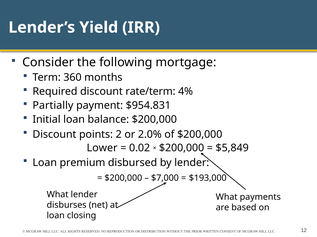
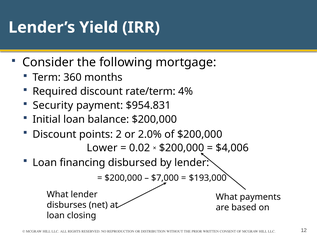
Partially: Partially -> Security
$5,849: $5,849 -> $4,006
premium: premium -> financing
